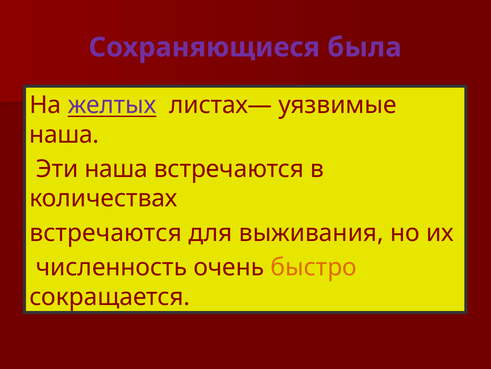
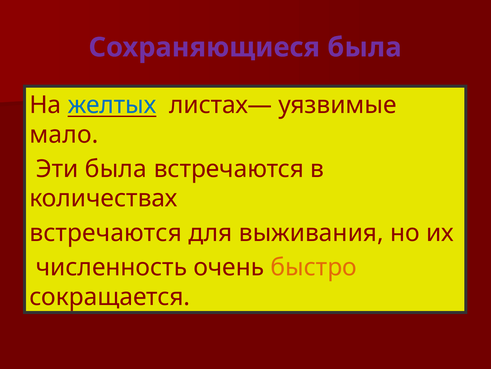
желтых colour: purple -> blue
наша at (64, 134): наша -> мало
Эти наша: наша -> была
